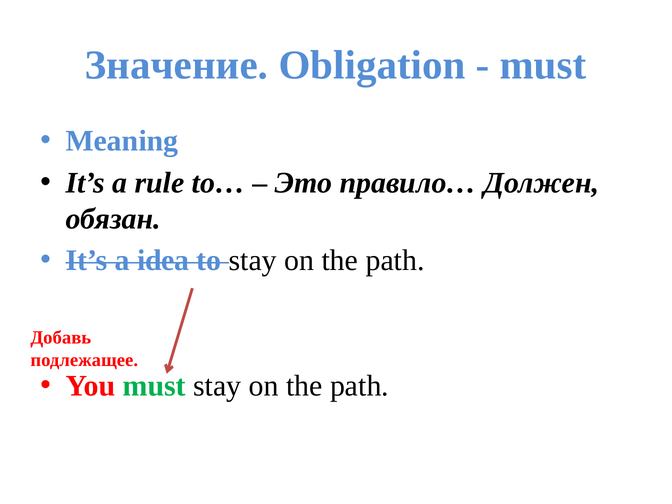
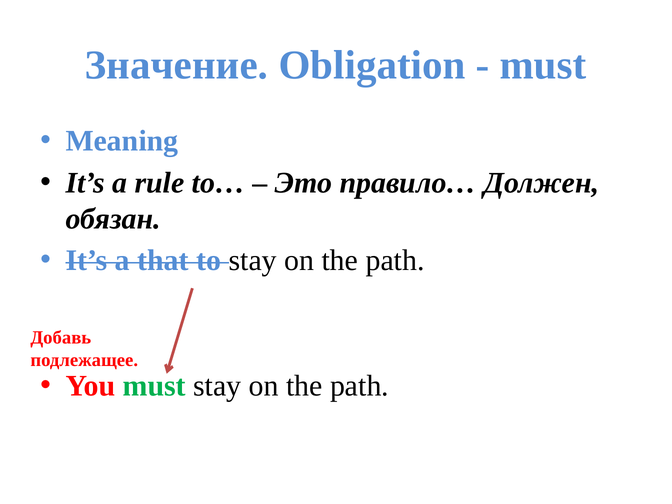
idea: idea -> that
